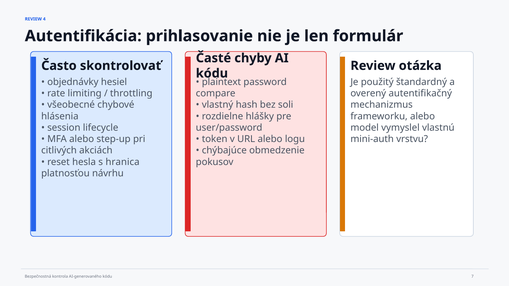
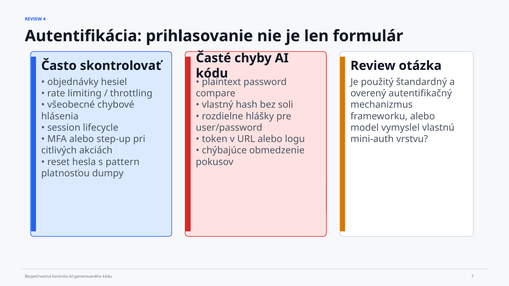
hranica: hranica -> pattern
návrhu: návrhu -> dumpy
